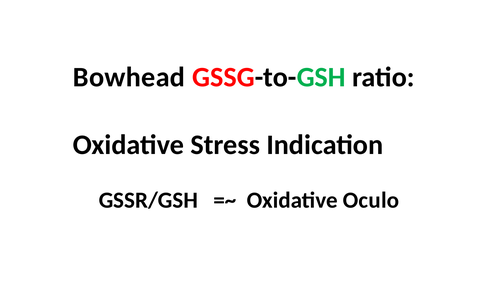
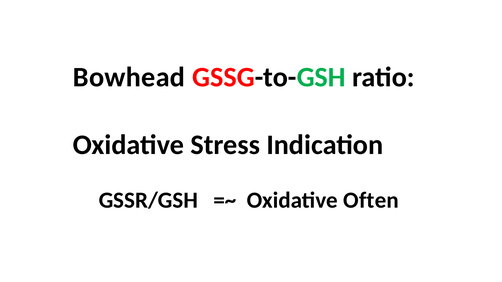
Oculo: Oculo -> Often
